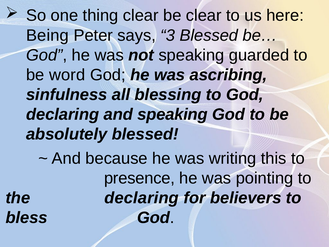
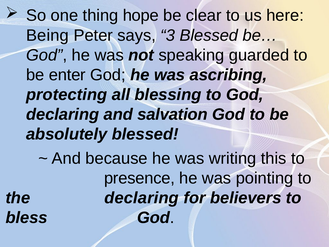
thing clear: clear -> hope
word: word -> enter
sinfulness: sinfulness -> protecting
and speaking: speaking -> salvation
